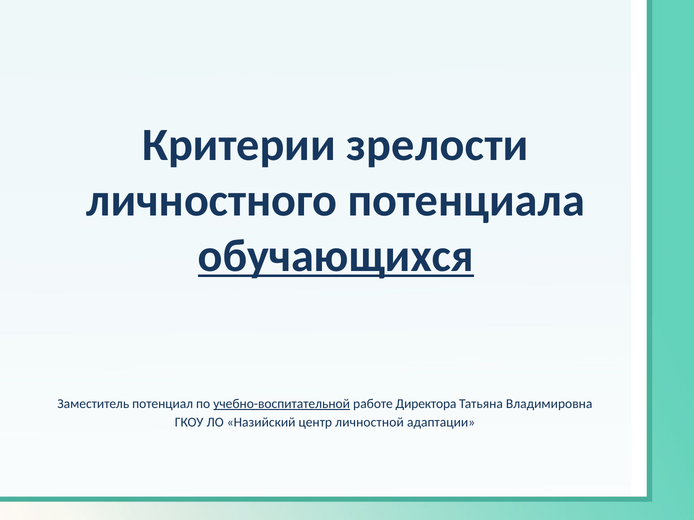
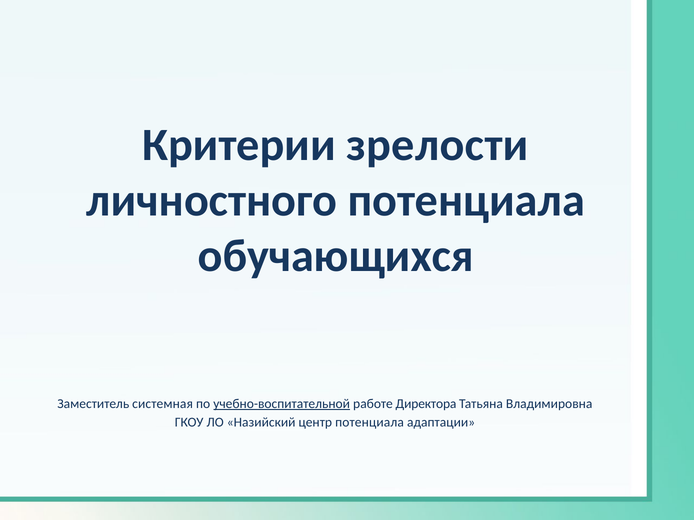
обучающихся underline: present -> none
потенциал: потенциал -> системная
центр личностной: личностной -> потенциала
